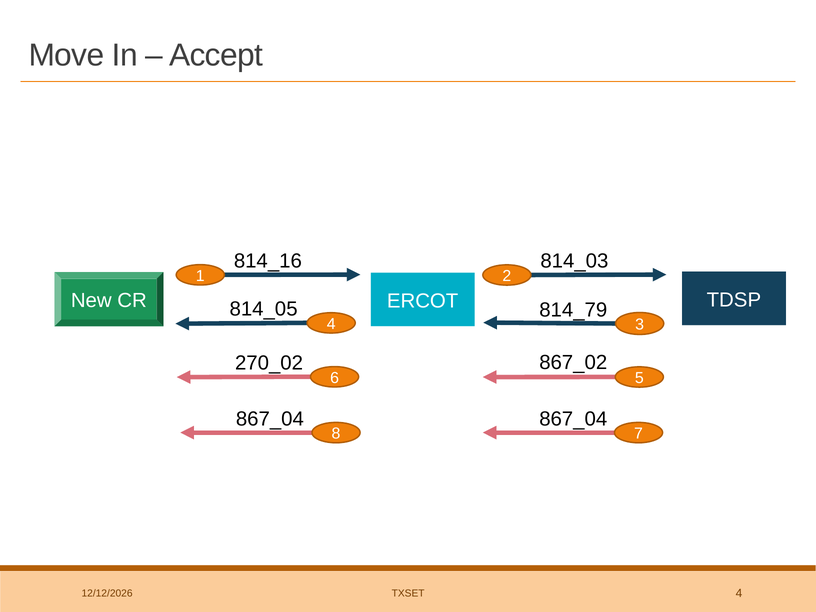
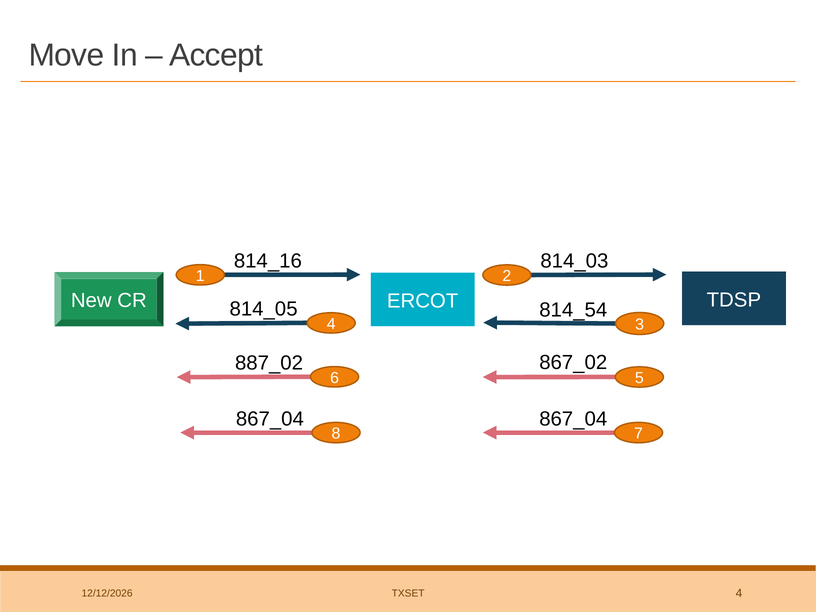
814_79: 814_79 -> 814_54
270_02: 270_02 -> 887_02
